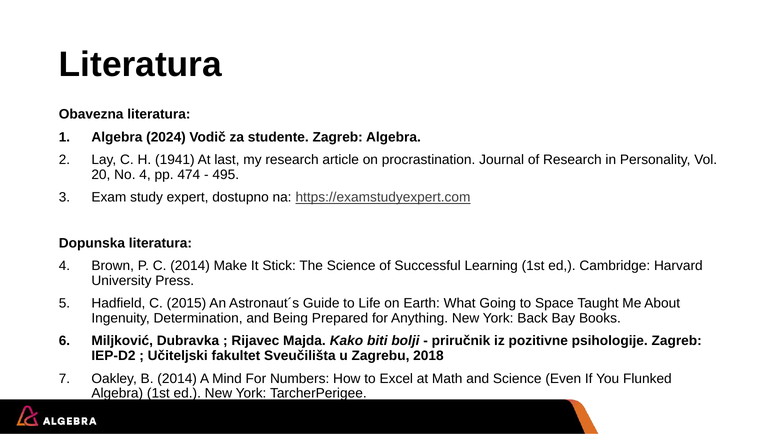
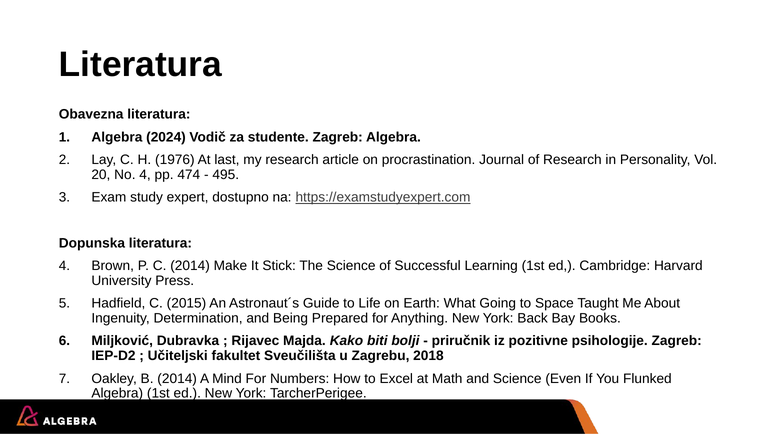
1941: 1941 -> 1976
